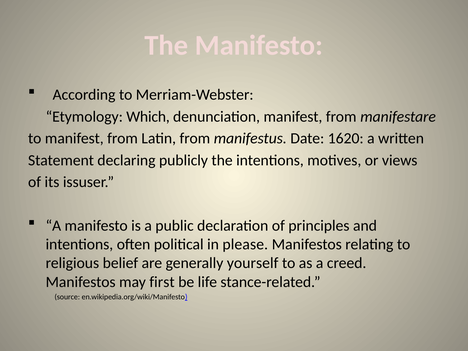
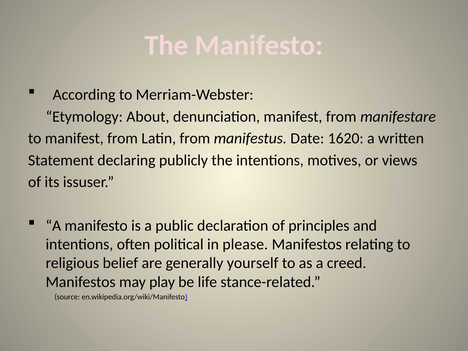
Which: Which -> About
first: first -> play
